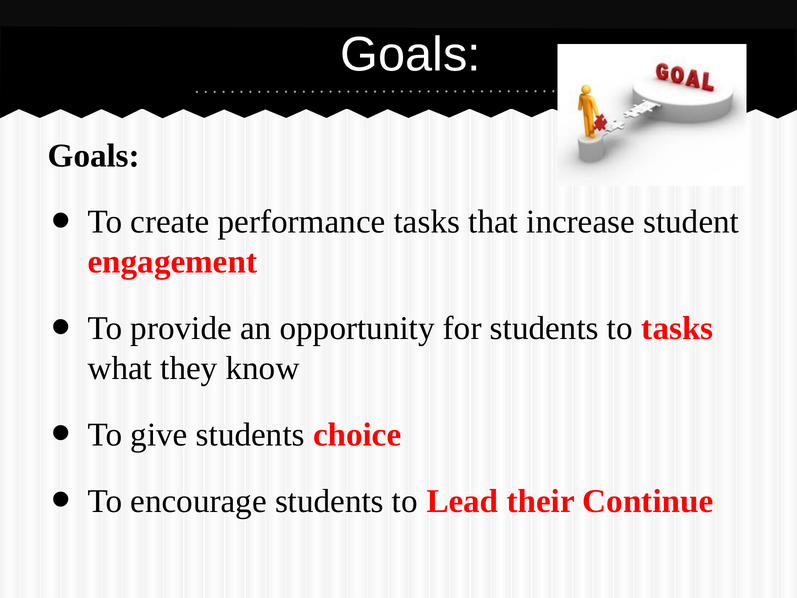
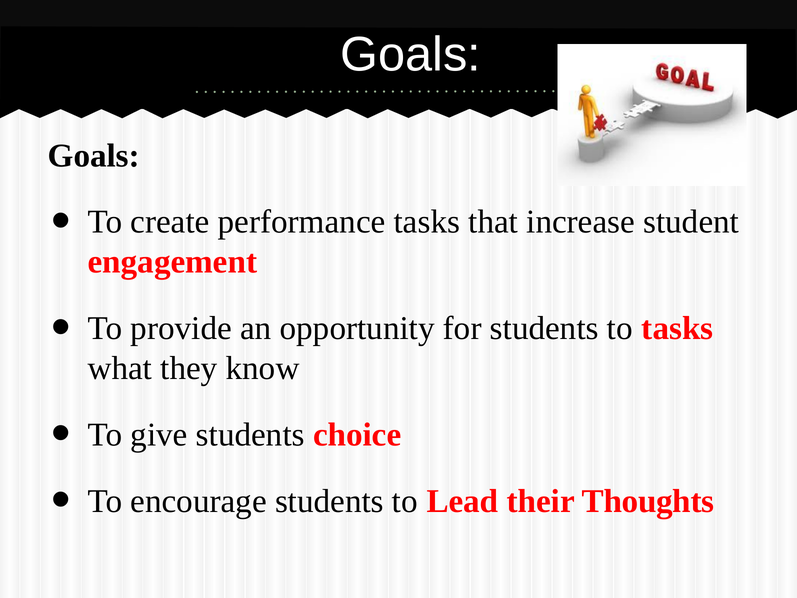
Continue: Continue -> Thoughts
